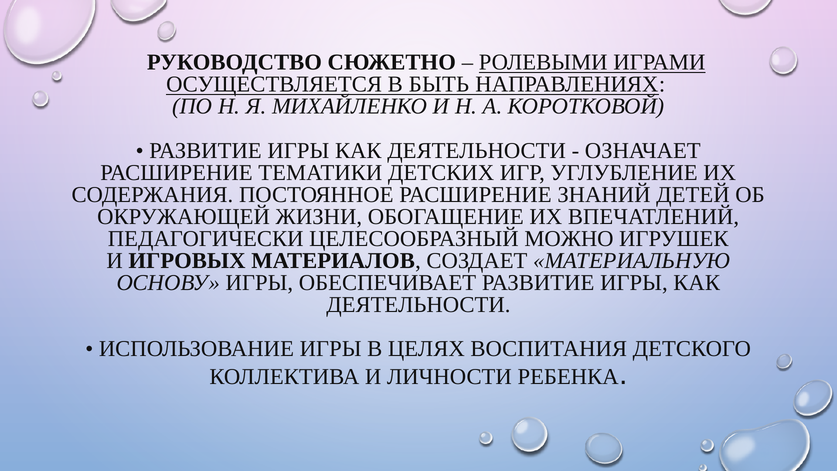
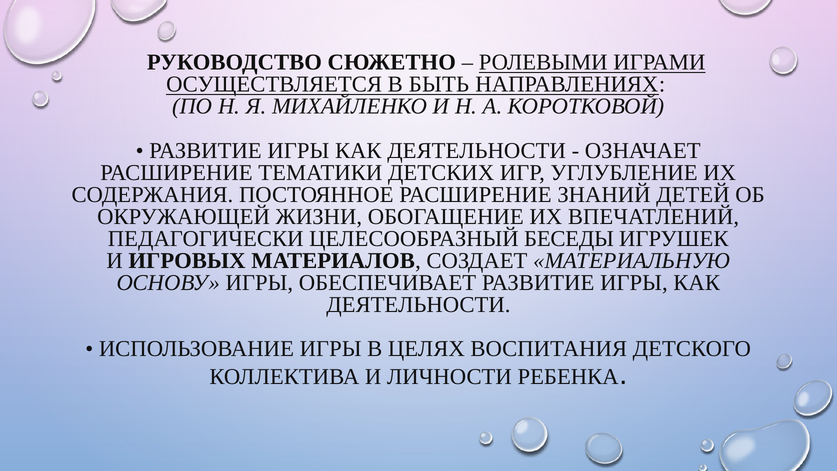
МОЖНО: МОЖНО -> БЕСЕДЫ
